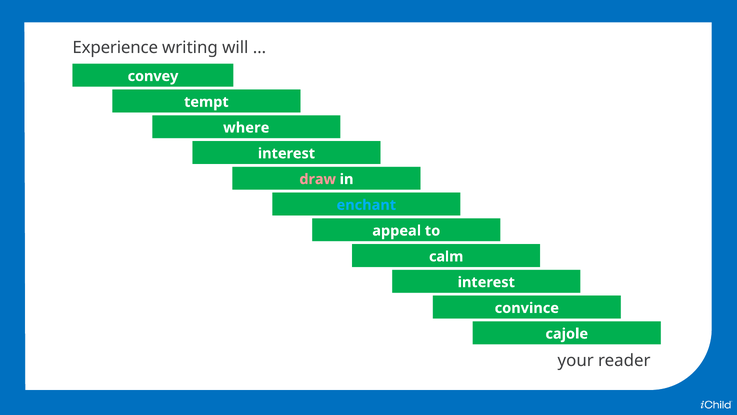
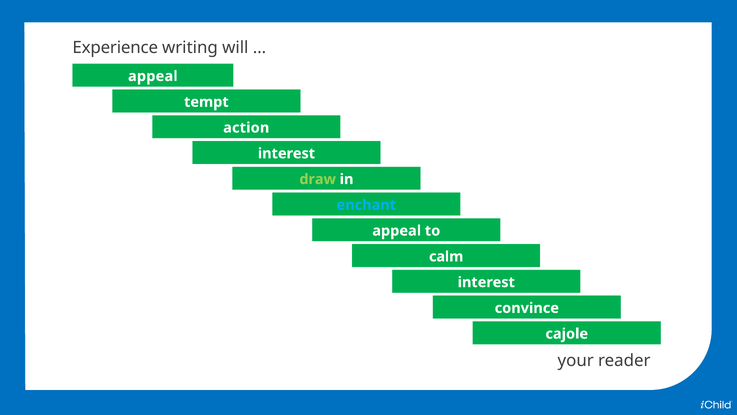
convey at (153, 76): convey -> appeal
where: where -> action
draw colour: pink -> light green
